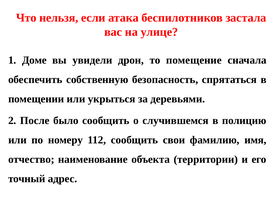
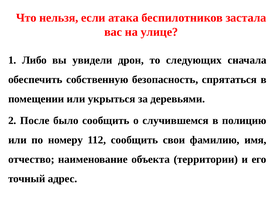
Доме: Доме -> Либо
помещение: помещение -> следующих
